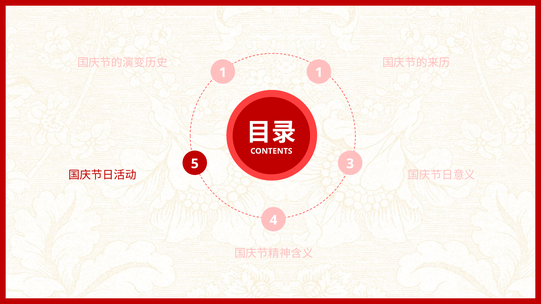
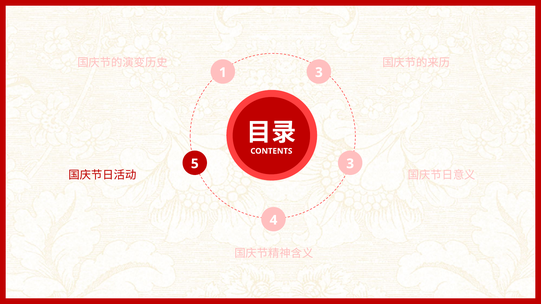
1 1: 1 -> 3
